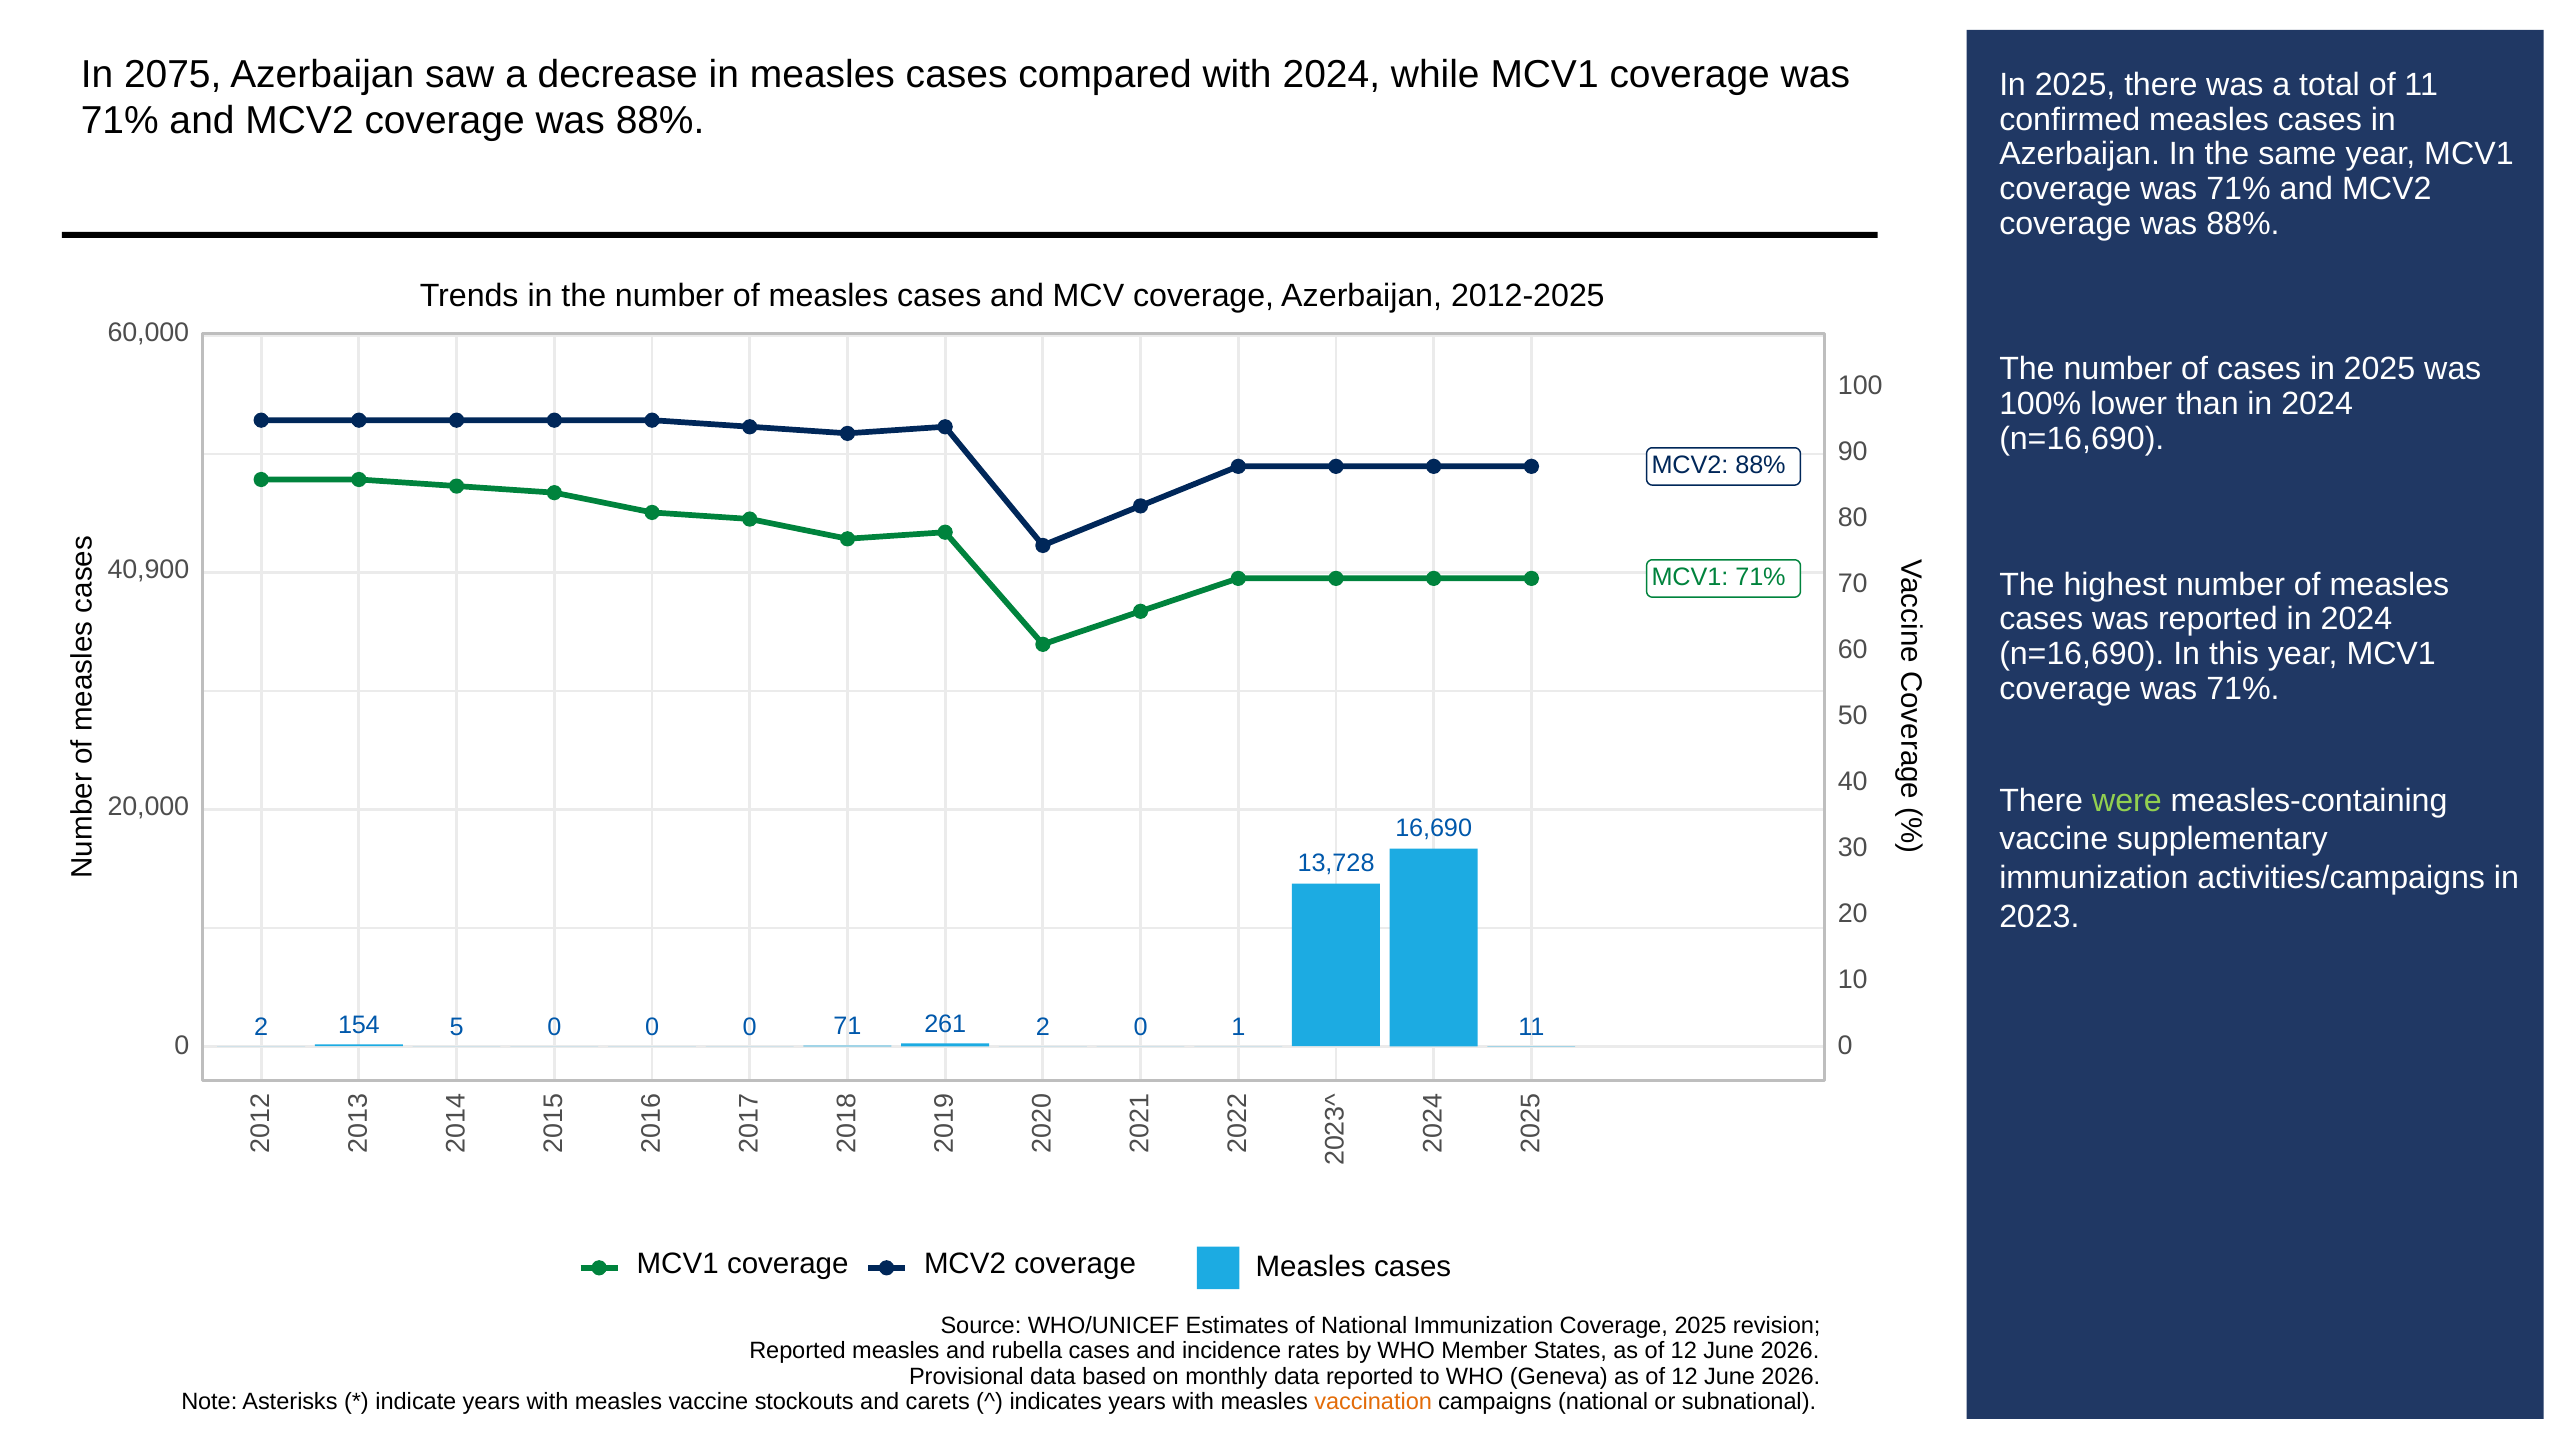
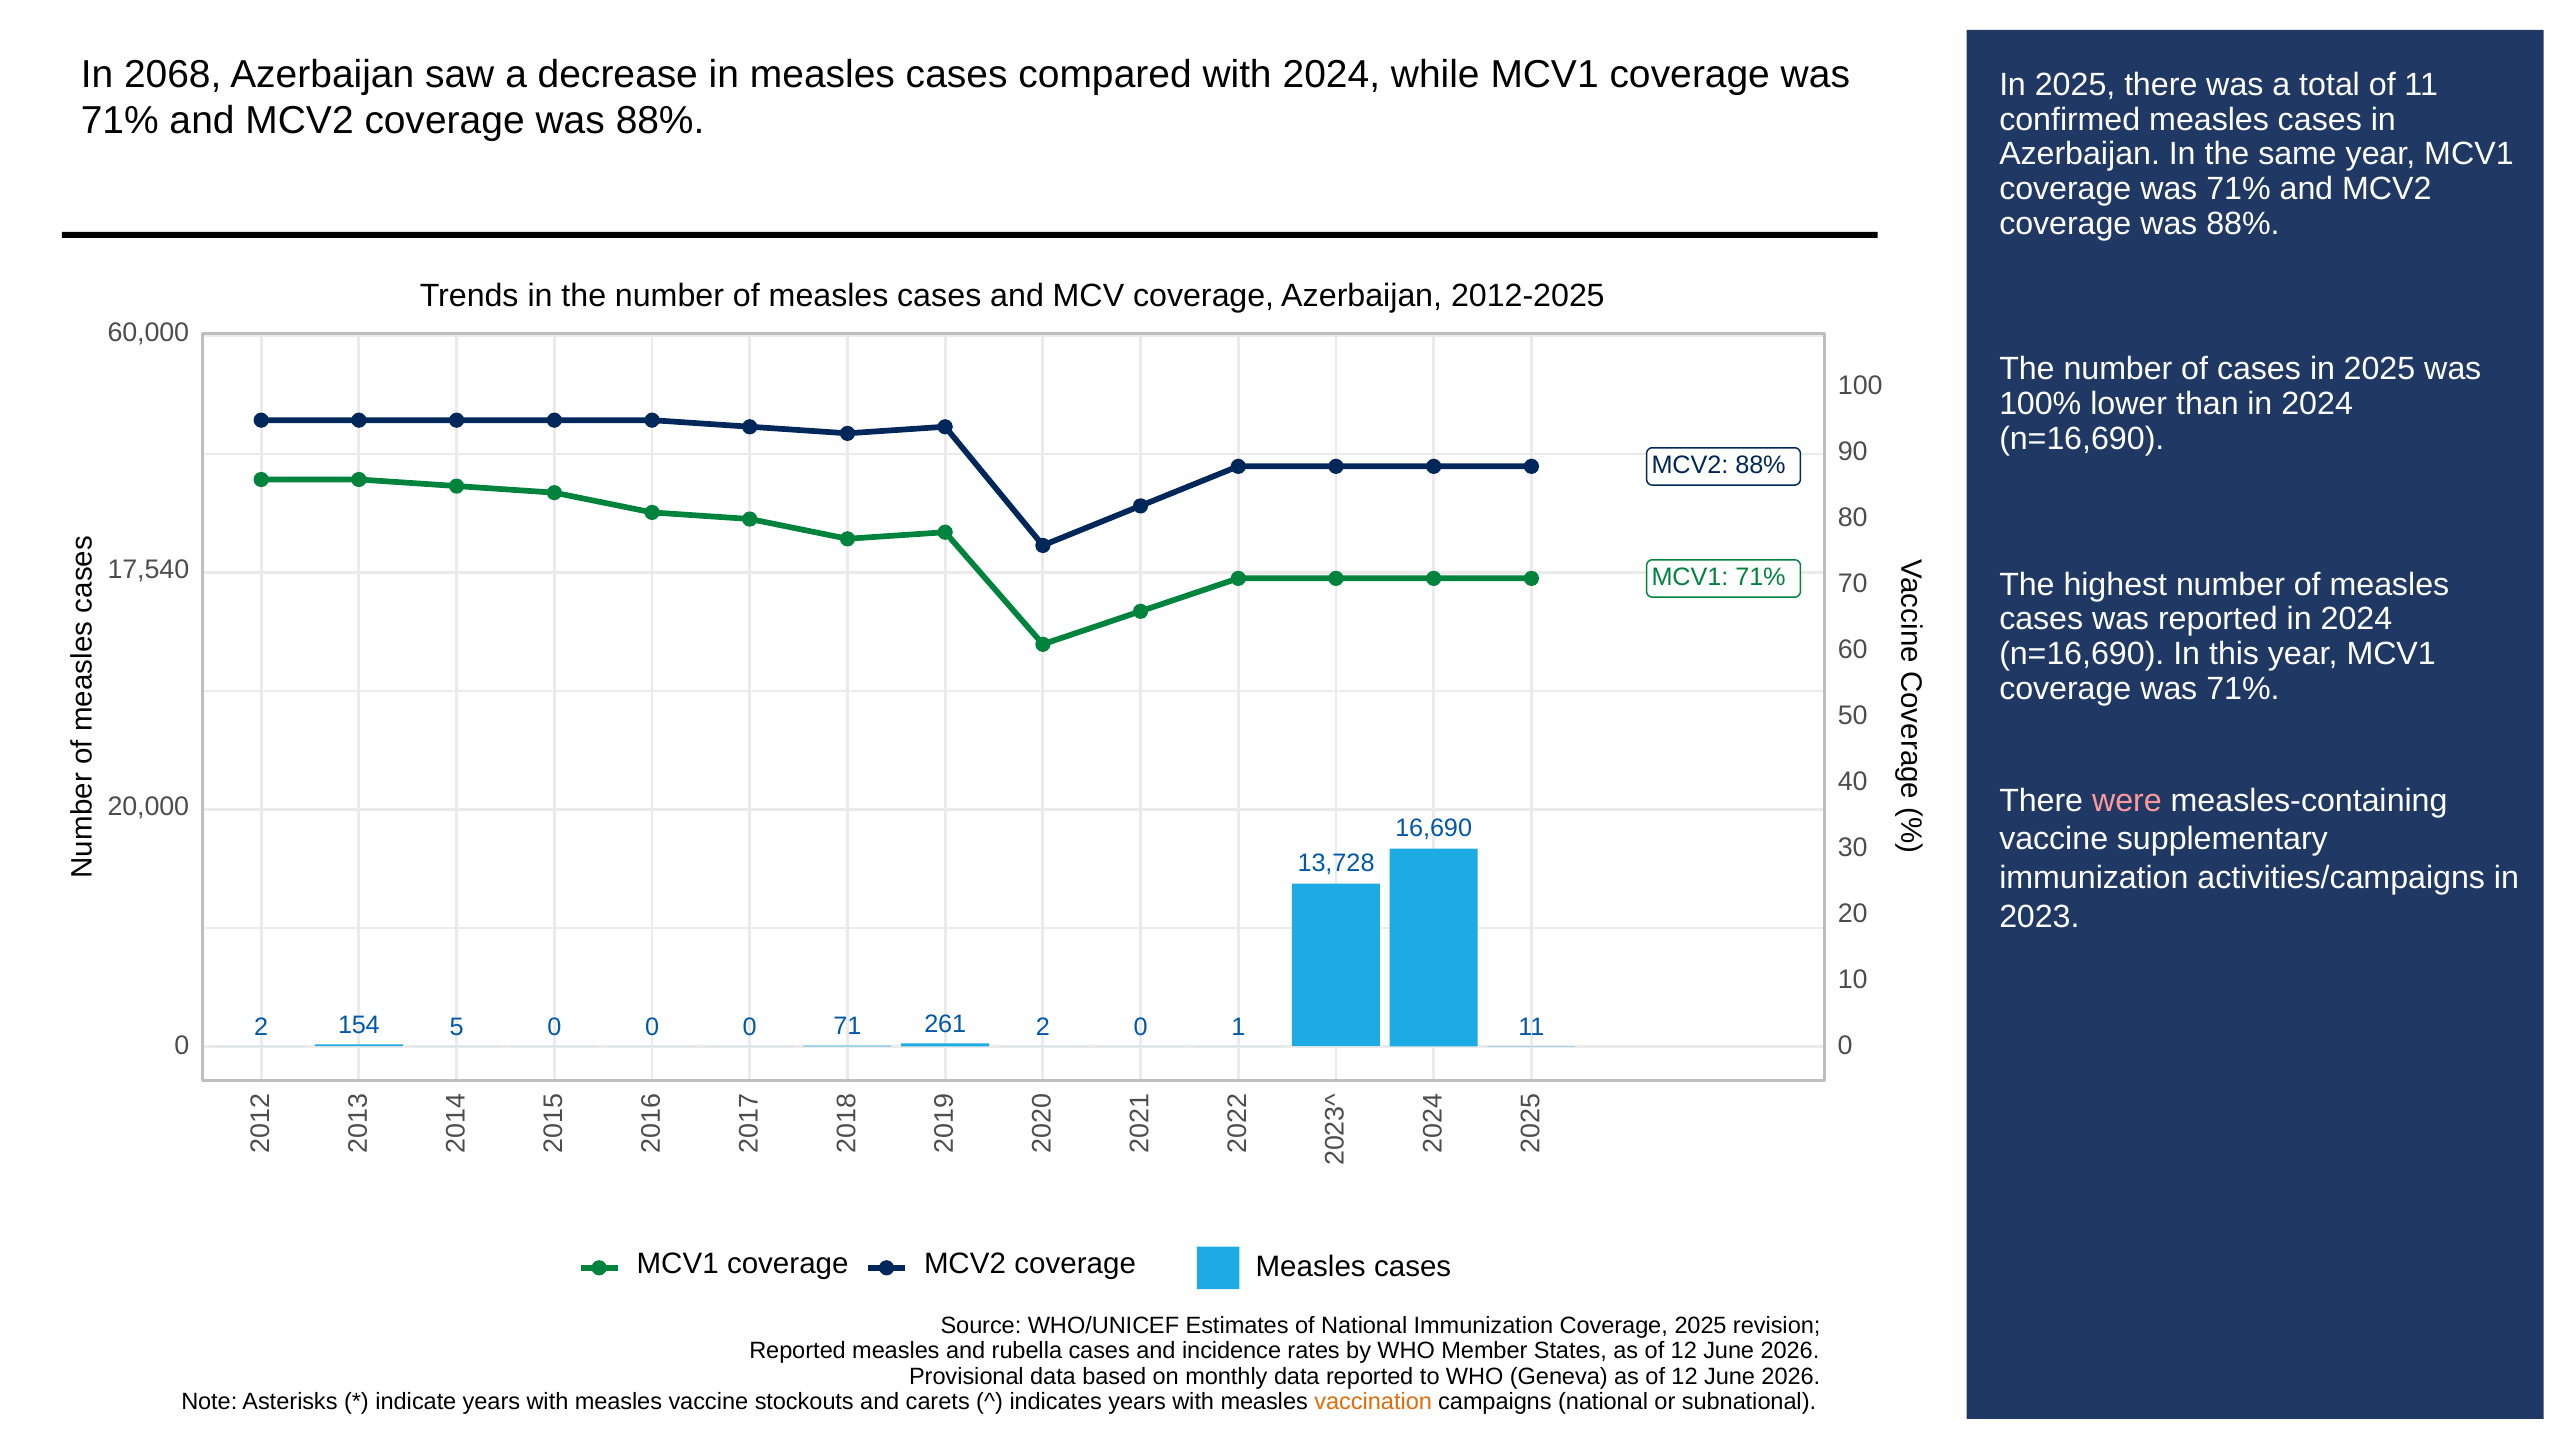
2075: 2075 -> 2068
40,900: 40,900 -> 17,540
were colour: light green -> pink
